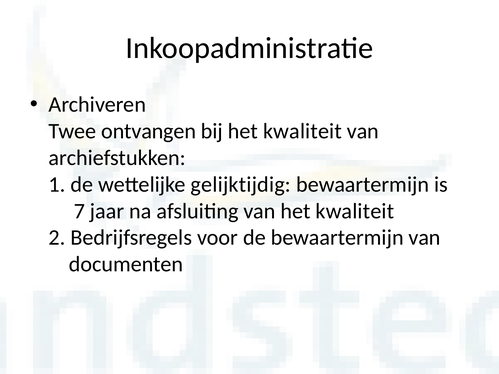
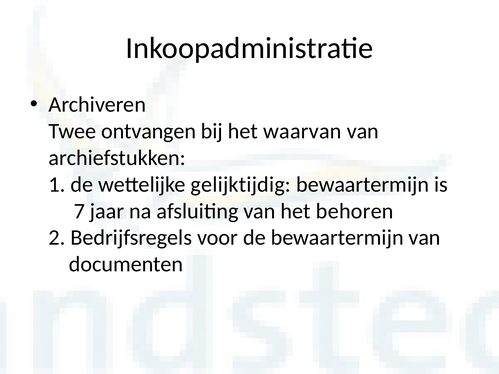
bij het kwaliteit: kwaliteit -> waarvan
van het kwaliteit: kwaliteit -> behoren
